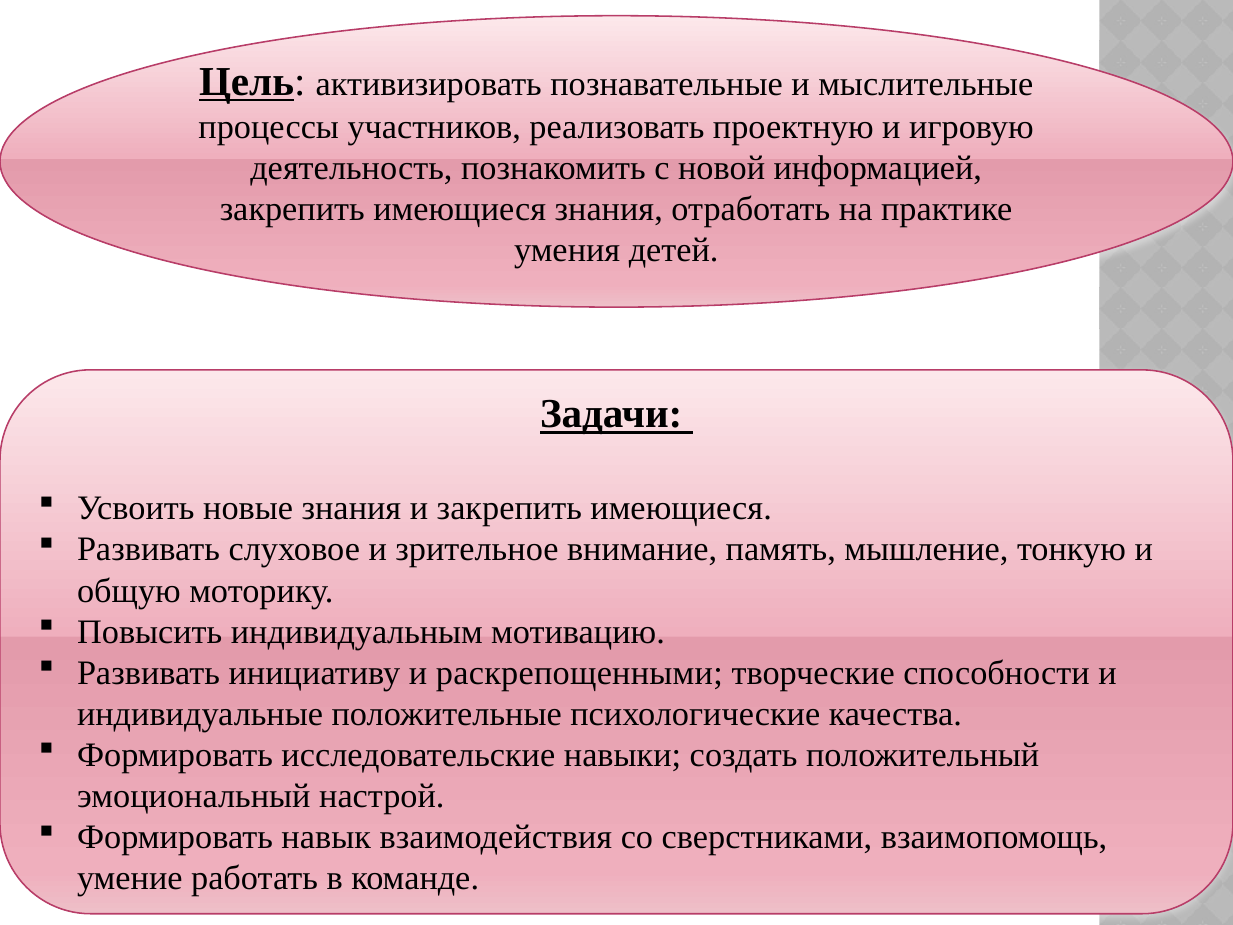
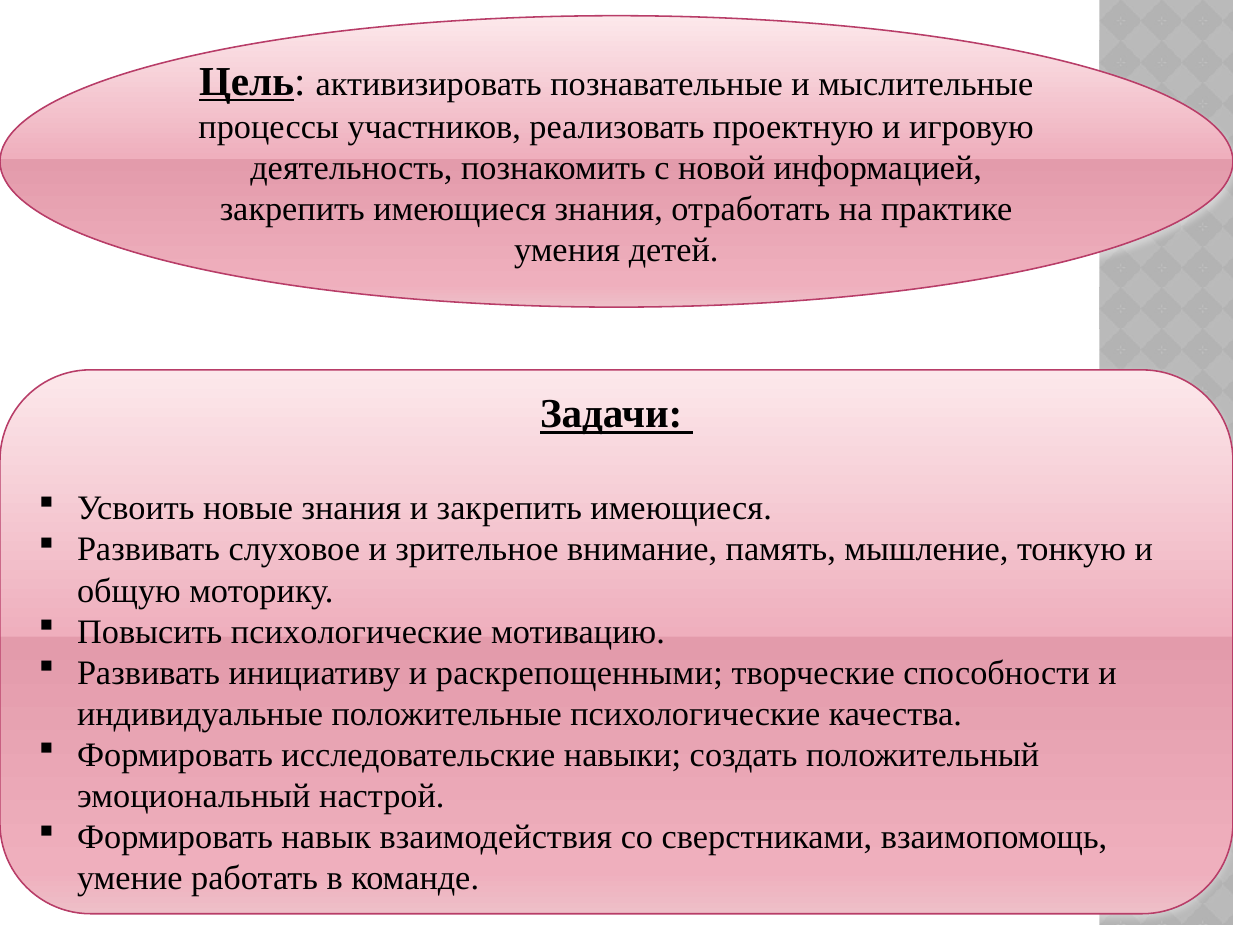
Повысить индивидуальным: индивидуальным -> психологические
